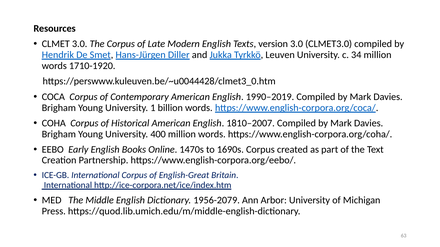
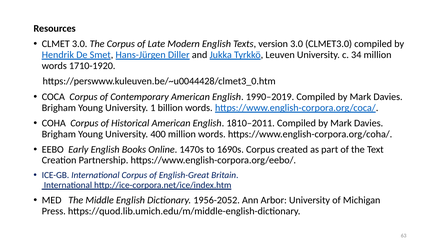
1810–2007: 1810–2007 -> 1810–2011
1956-2079: 1956-2079 -> 1956-2052
